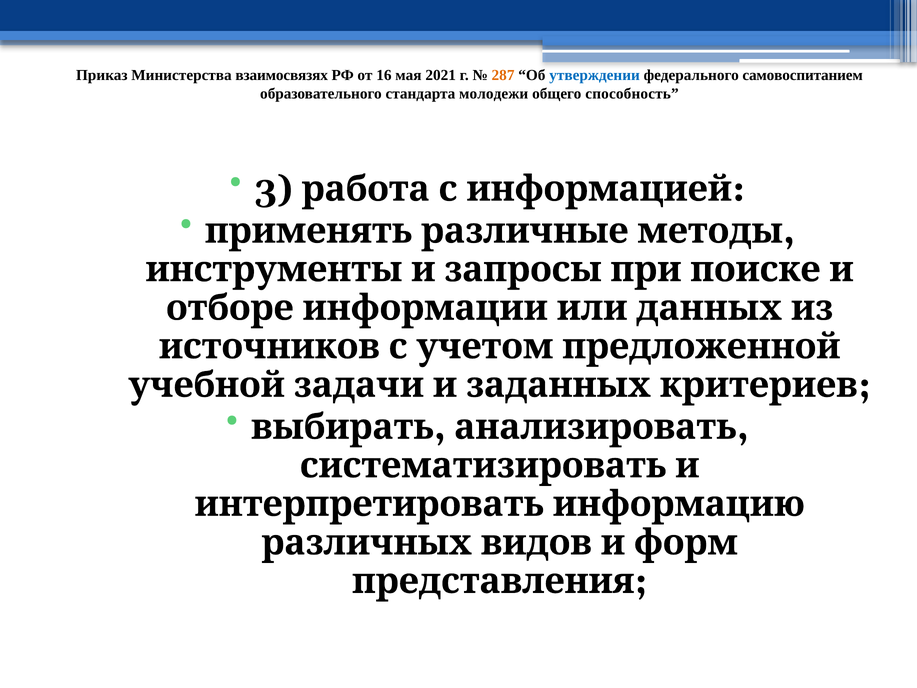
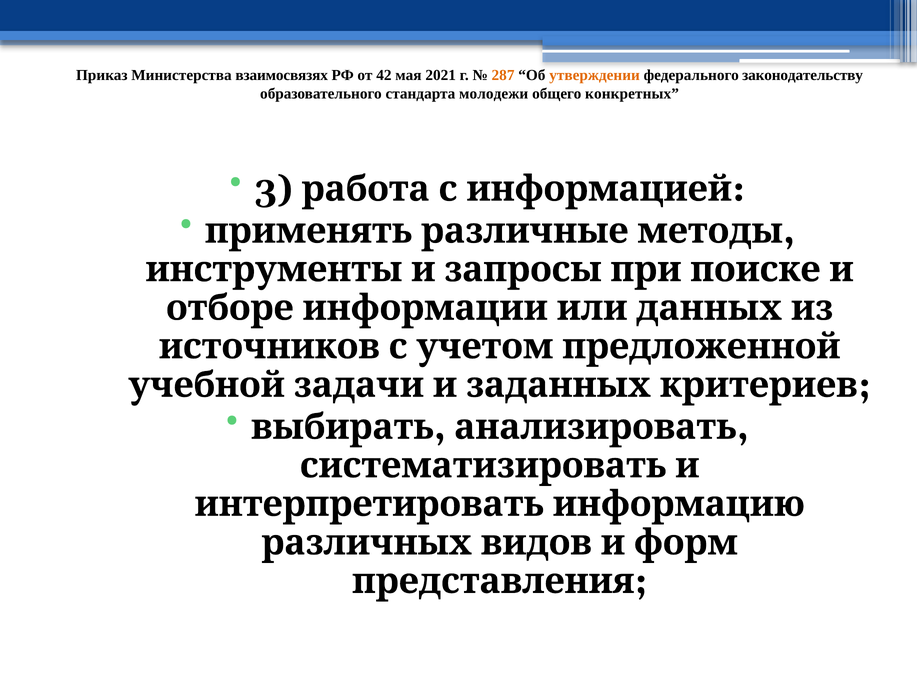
16: 16 -> 42
утверждении colour: blue -> orange
самовоспитанием: самовоспитанием -> законодательству
способность: способность -> конкретных
